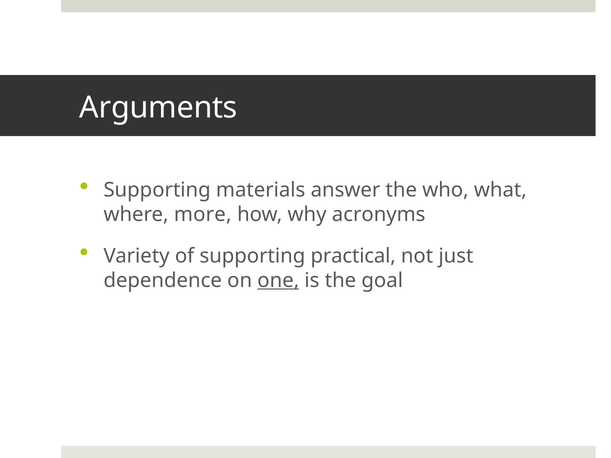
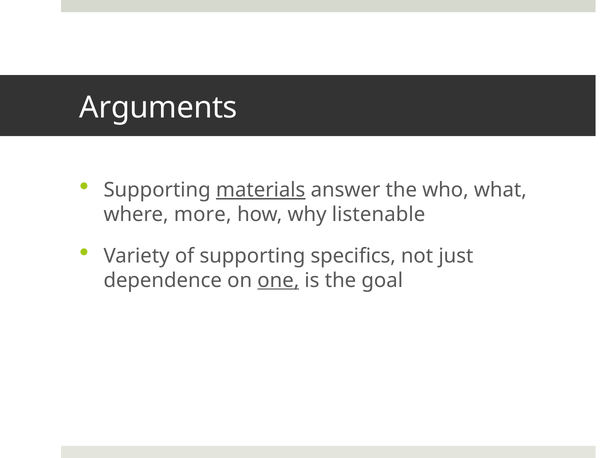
materials underline: none -> present
acronyms: acronyms -> listenable
practical: practical -> specifics
